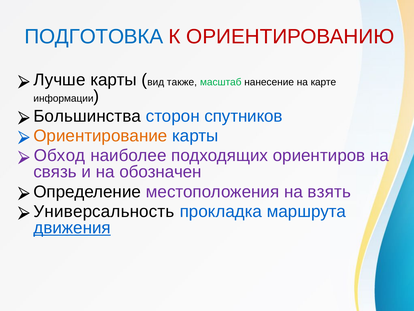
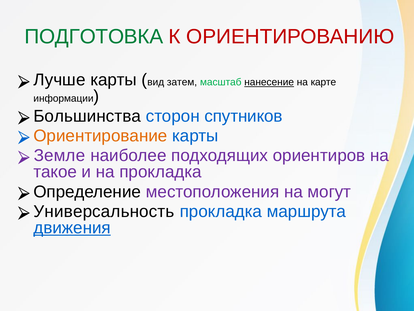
ПОДГОТОВКА colour: blue -> green
также: также -> затем
нанесение underline: none -> present
Обход: Обход -> Земле
связь: связь -> такое
на обозначен: обозначен -> прокладка
взять: взять -> могут
